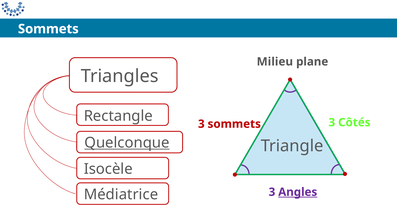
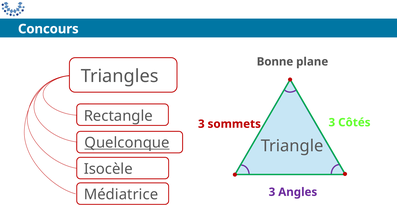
Sommets at (48, 29): Sommets -> Concours
Milieu: Milieu -> Bonne
Angles underline: present -> none
